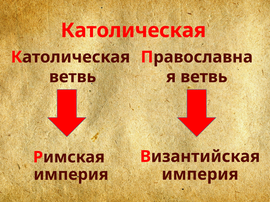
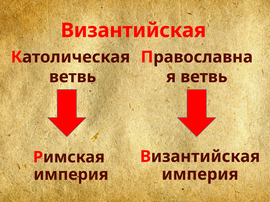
Католическая at (133, 31): Католическая -> Византийская
